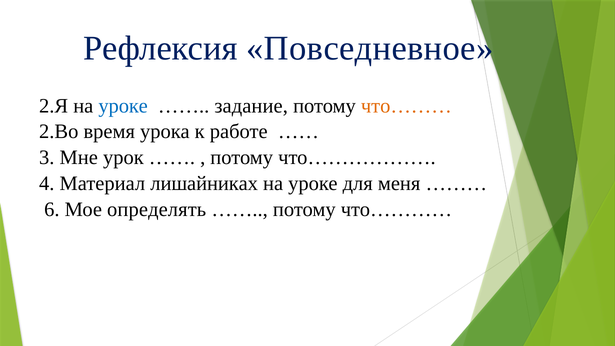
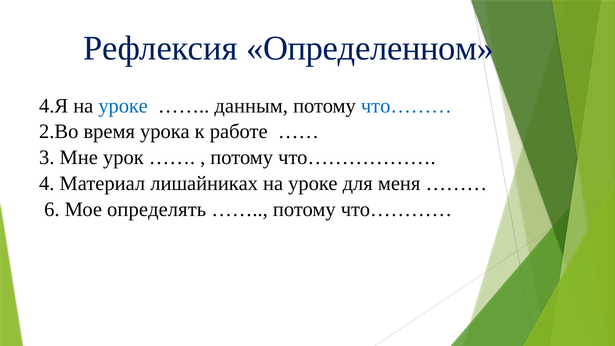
Повседневное: Повседневное -> Определенном
2.Я: 2.Я -> 4.Я
задание: задание -> данным
что……… colour: orange -> blue
